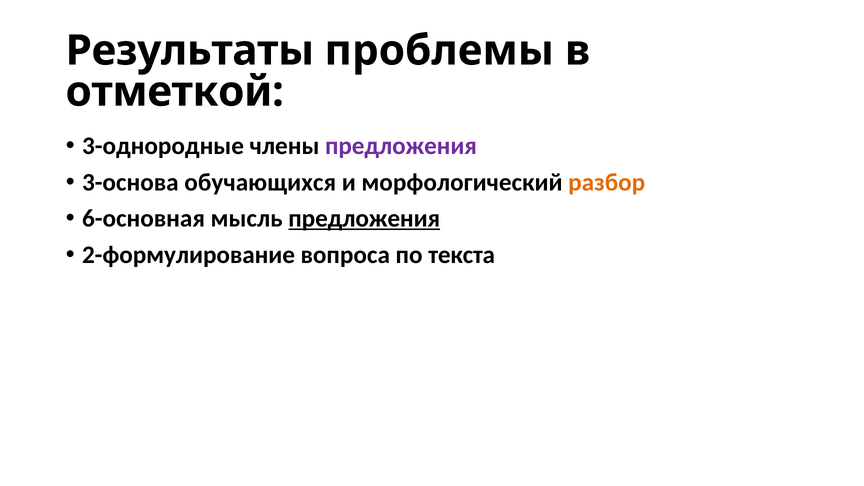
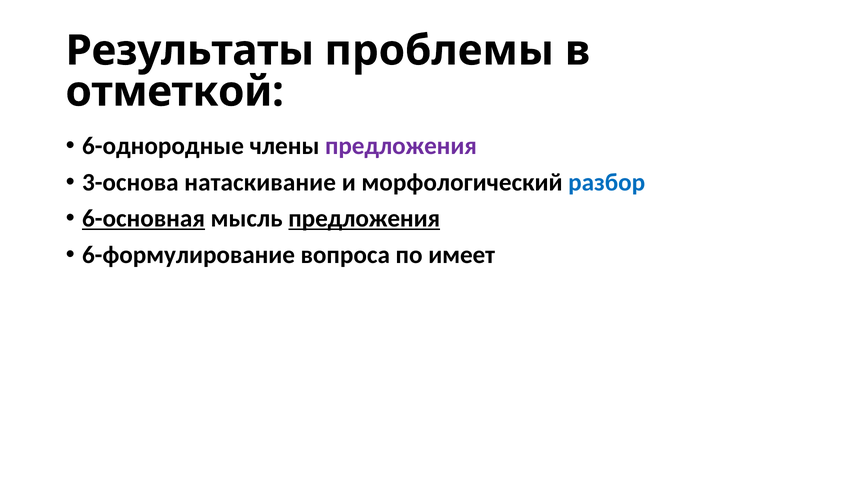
3-однородные: 3-однородные -> 6-однородные
обучающихся: обучающихся -> натаскивание
разбор colour: orange -> blue
6-основная underline: none -> present
2-формулирование: 2-формулирование -> 6-формулирование
текста: текста -> имеет
